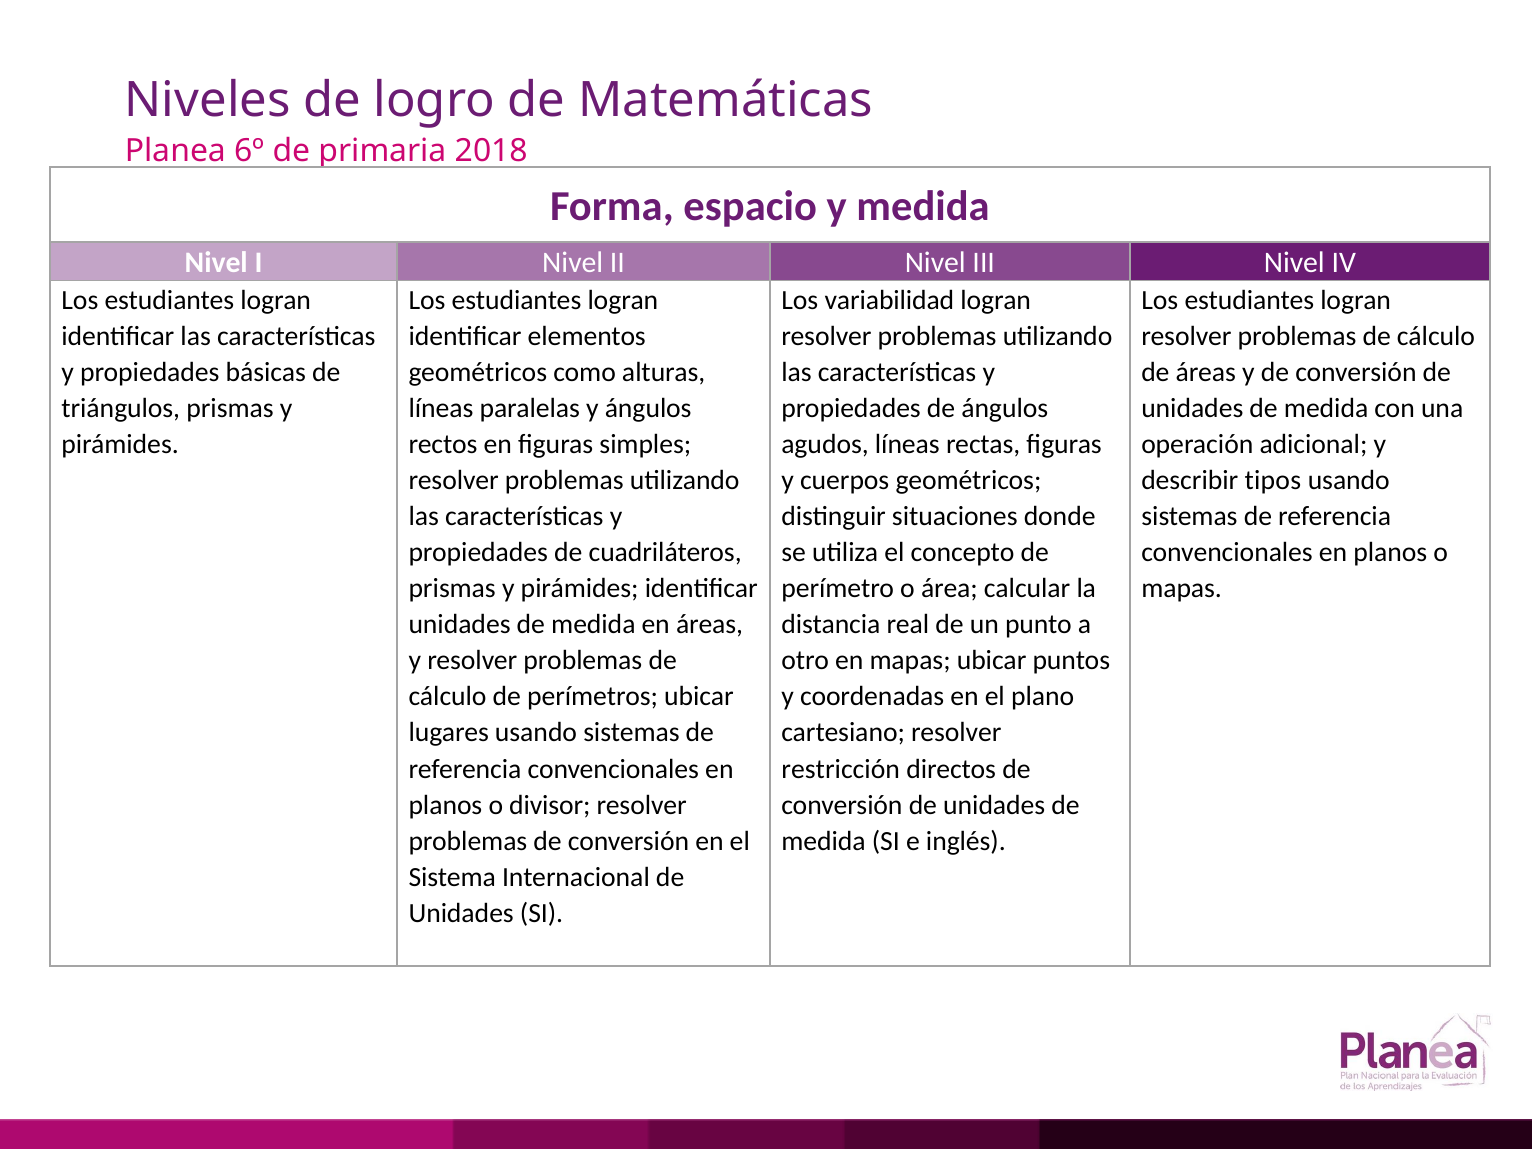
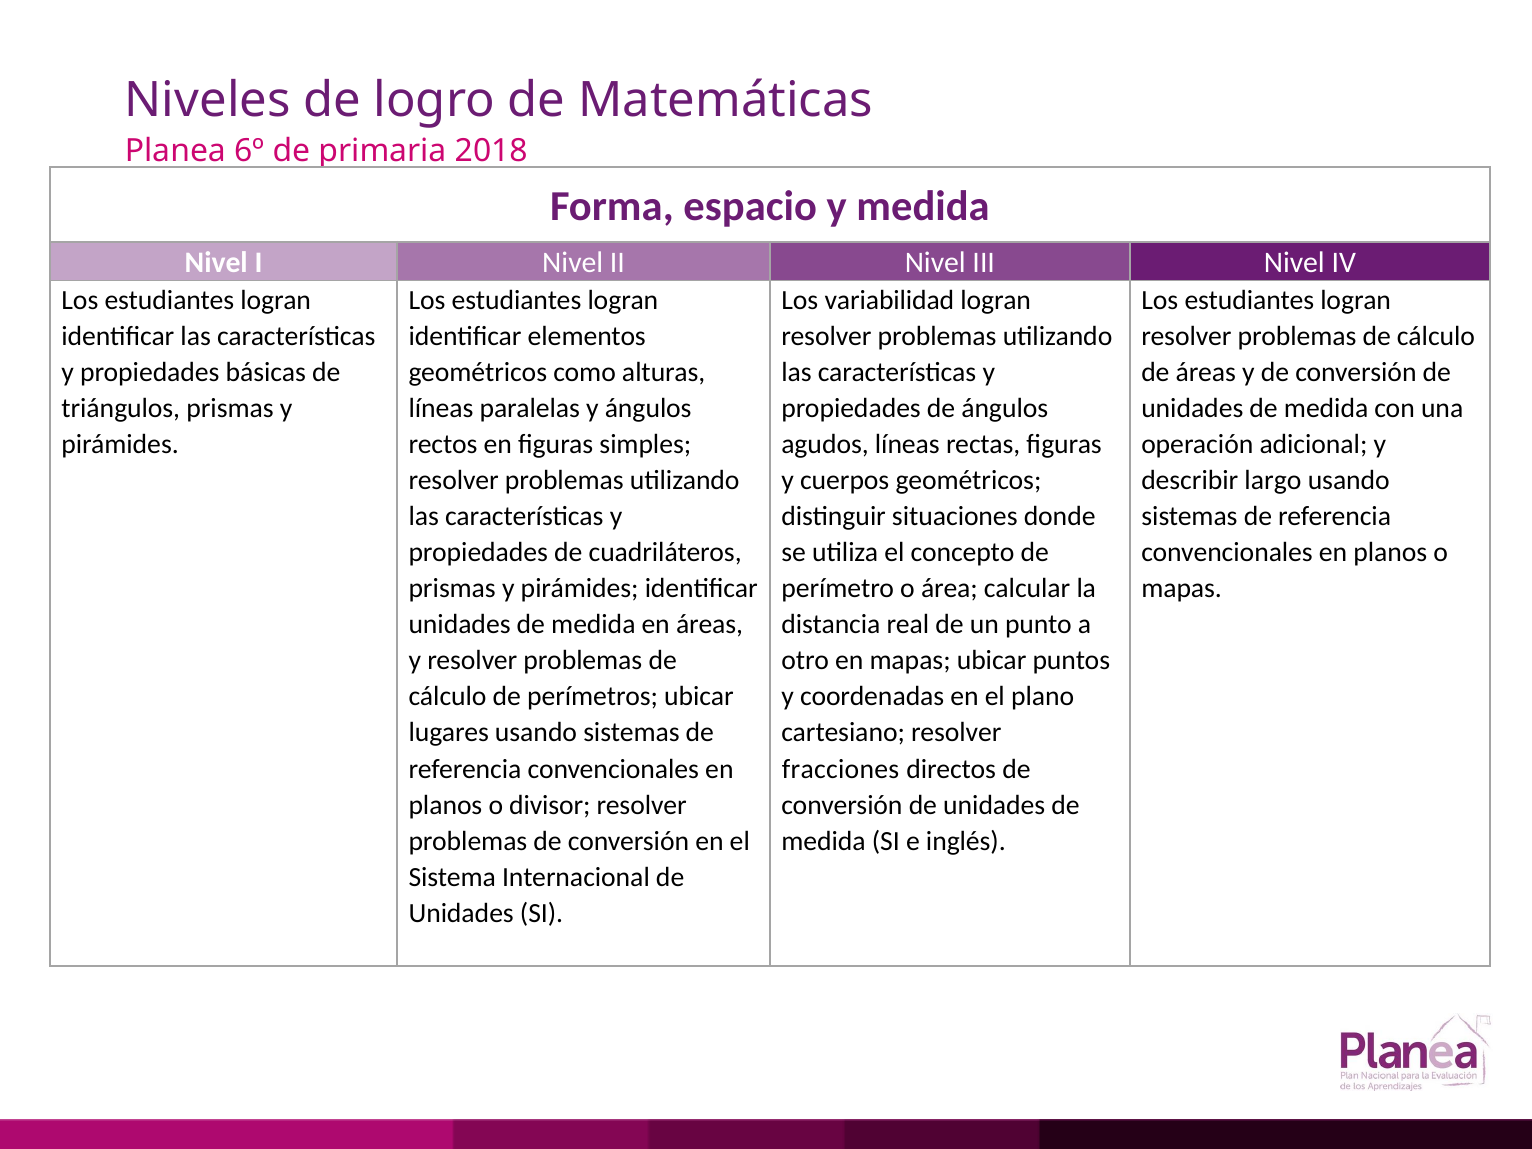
tipos: tipos -> largo
restricción: restricción -> fracciones
